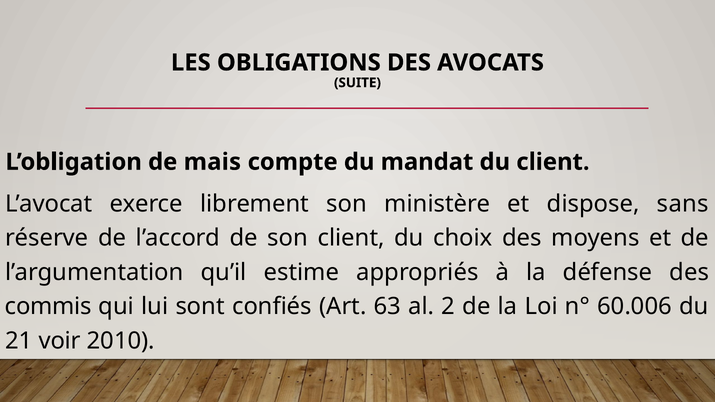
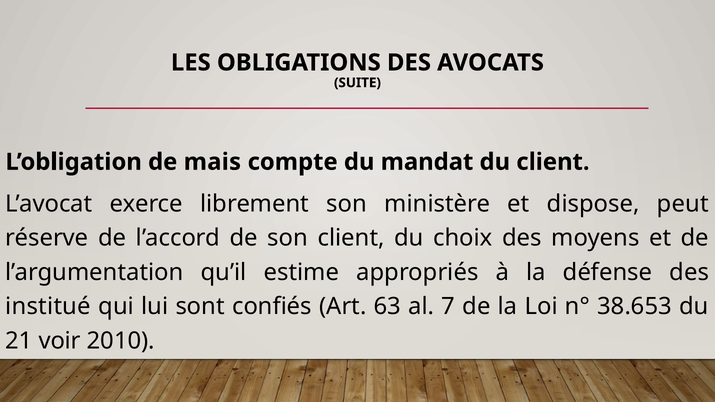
sans: sans -> peut
commis: commis -> institué
2: 2 -> 7
60.006: 60.006 -> 38.653
